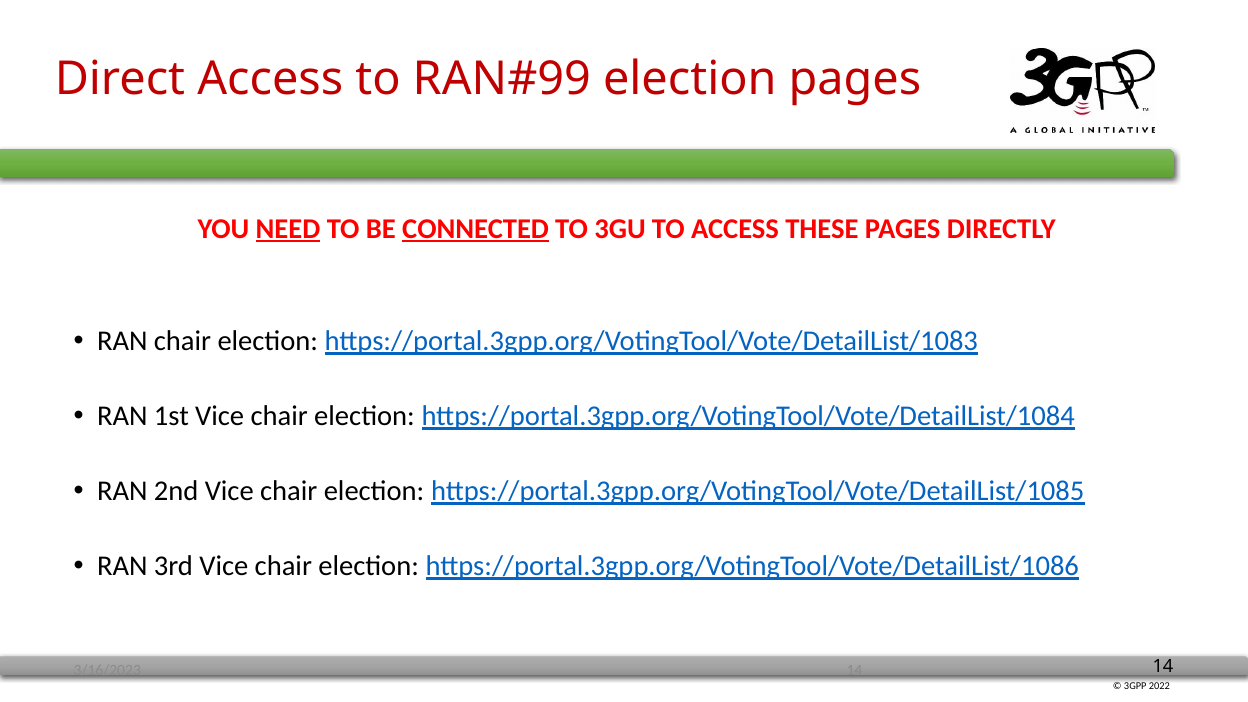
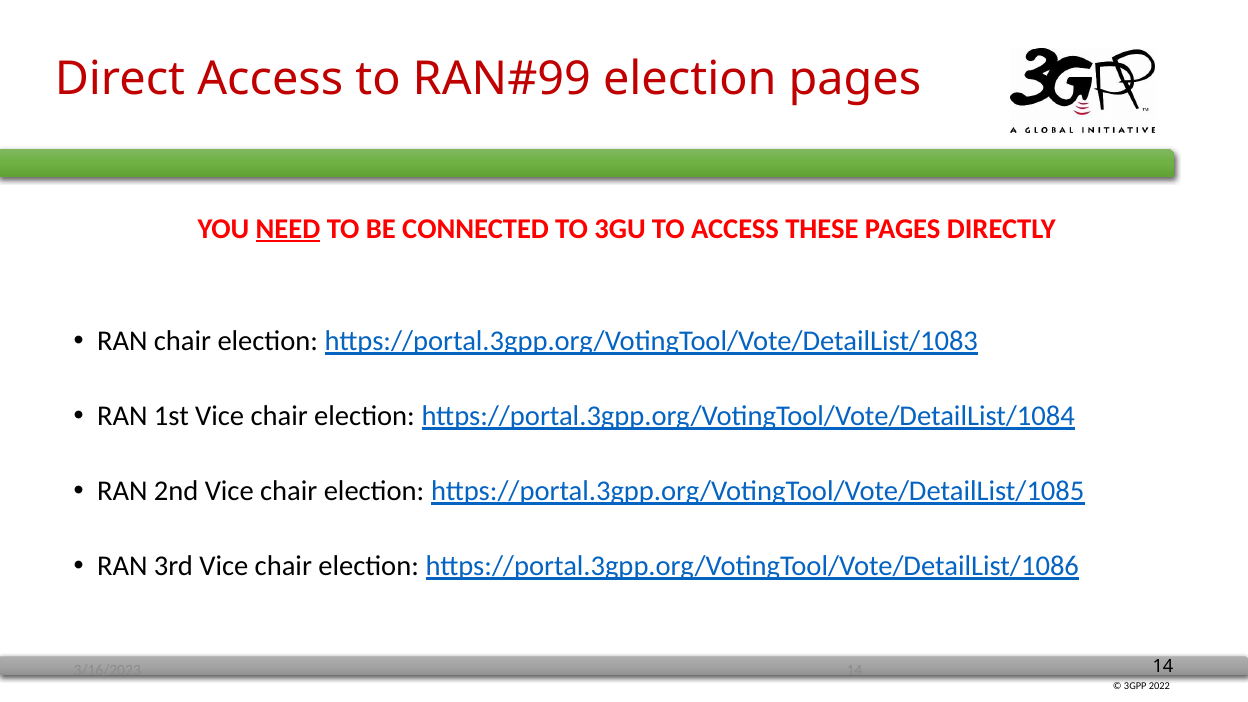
CONNECTED underline: present -> none
